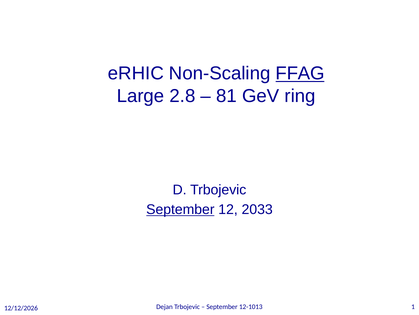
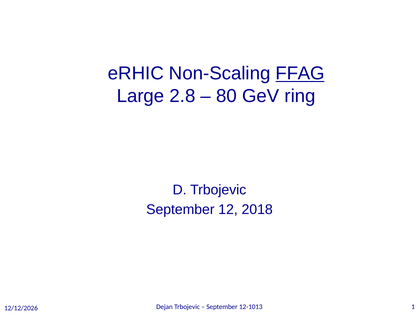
81: 81 -> 80
September at (180, 209) underline: present -> none
2033: 2033 -> 2018
